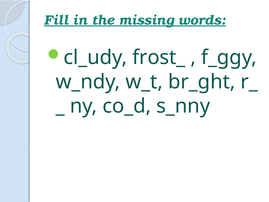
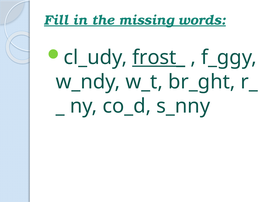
frost_ underline: none -> present
